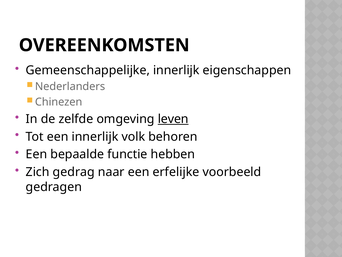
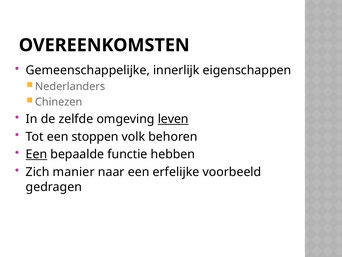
een innerlijk: innerlijk -> stoppen
Een at (36, 154) underline: none -> present
gedrag: gedrag -> manier
